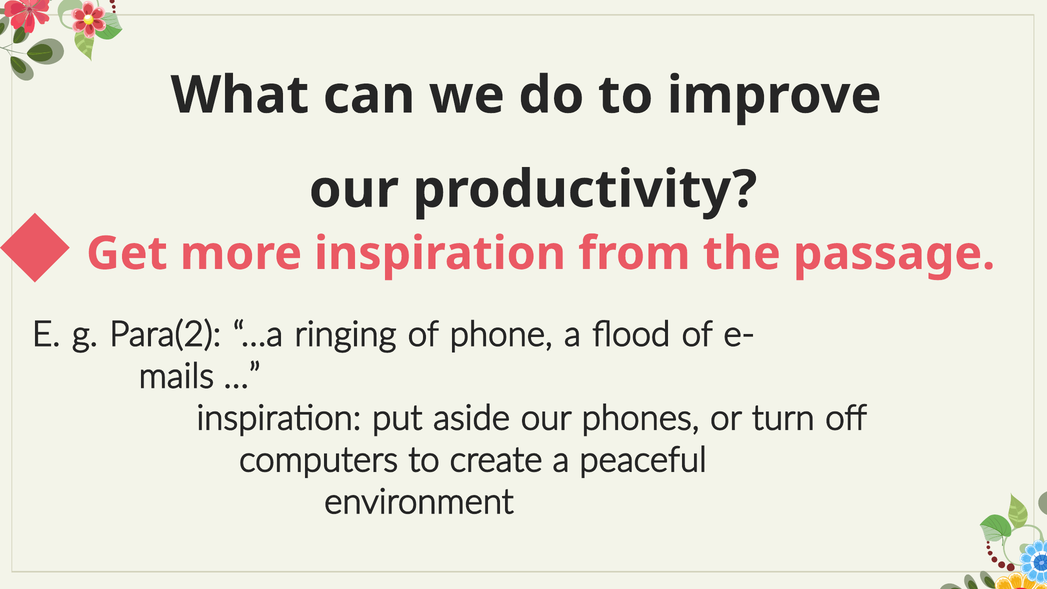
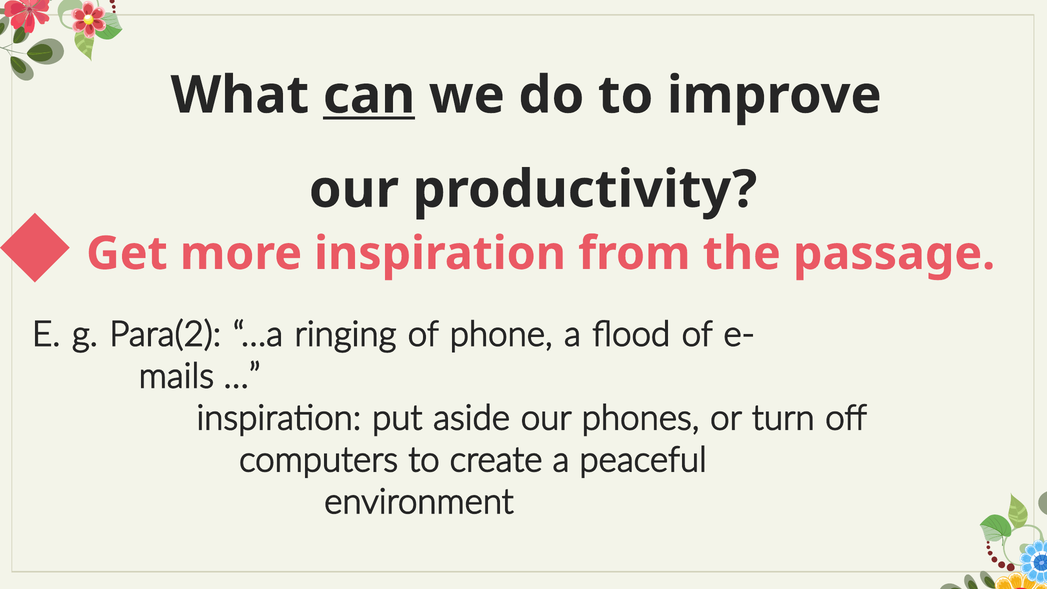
can underline: none -> present
